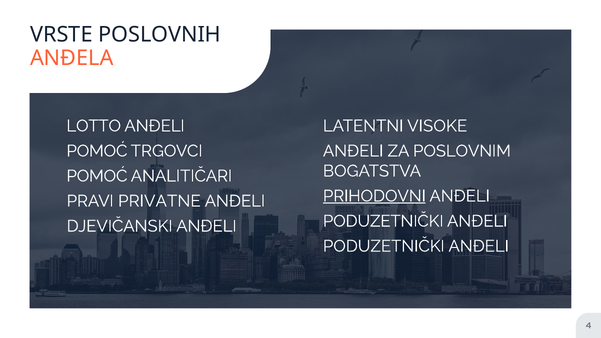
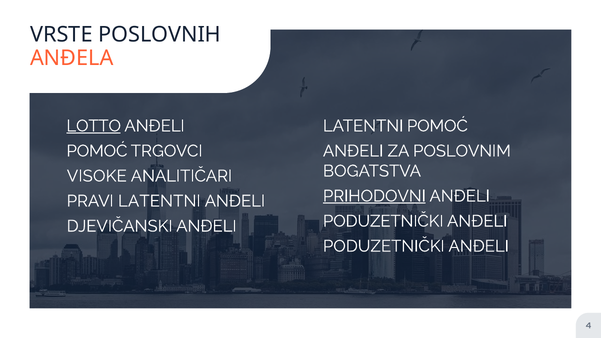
LOTTO underline: none -> present
LATENTNI VISOKE: VISOKE -> POMOĆ
POMOĆ at (97, 176): POMOĆ -> VISOKE
PRAVI PRIVATNE: PRIVATNE -> LATENTNI
